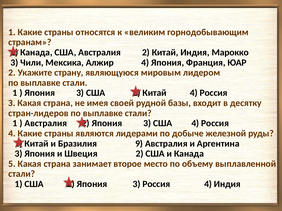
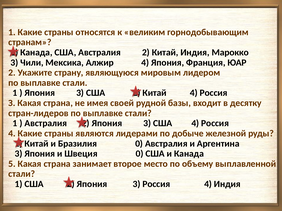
Бразилия 9: 9 -> 0
Швеция 2: 2 -> 0
